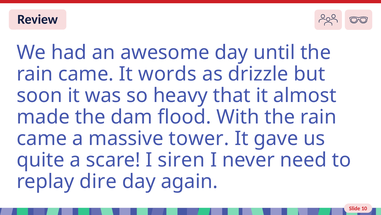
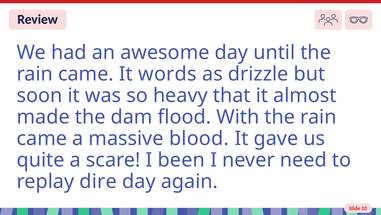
tower: tower -> blood
siren: siren -> been
